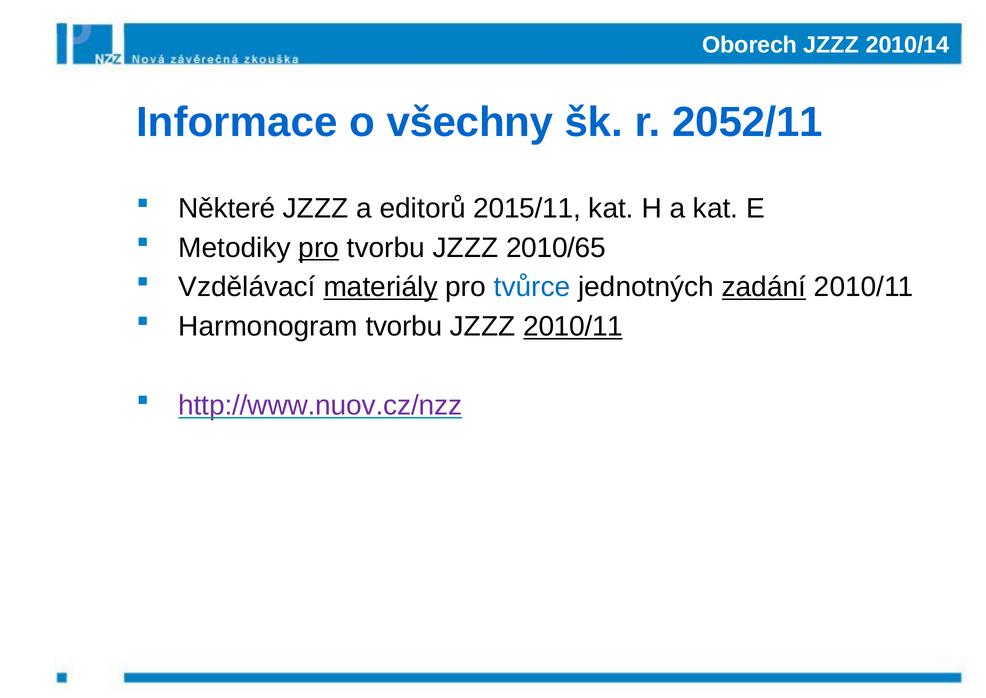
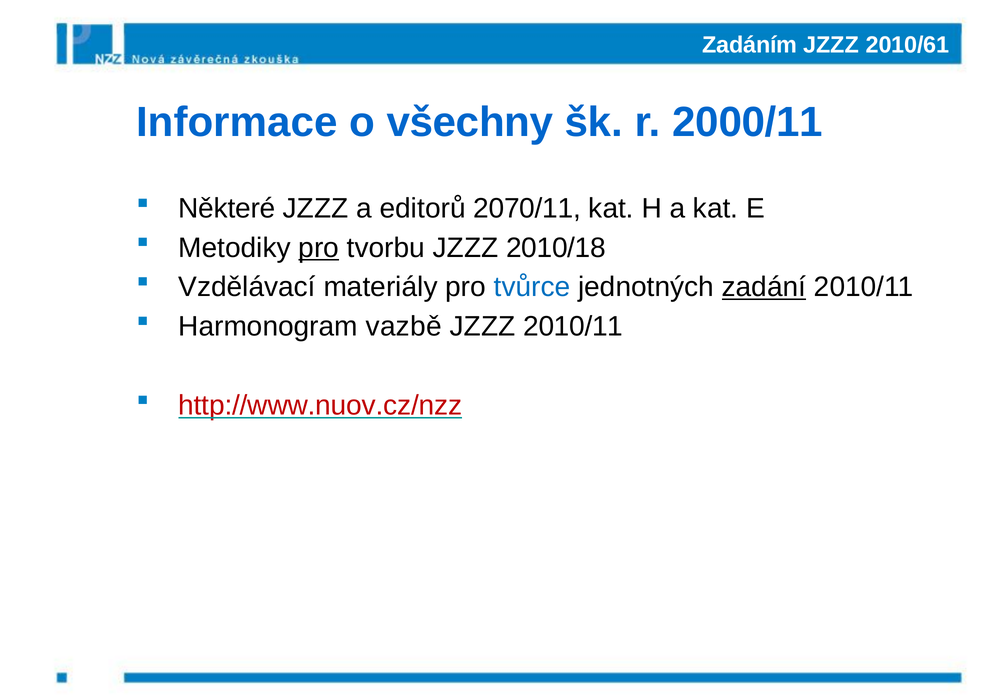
Oborech: Oborech -> Zadáním
2010/14: 2010/14 -> 2010/61
2052/11: 2052/11 -> 2000/11
2015/11: 2015/11 -> 2070/11
2010/65: 2010/65 -> 2010/18
materiály underline: present -> none
Harmonogram tvorbu: tvorbu -> vazbě
2010/11 at (573, 326) underline: present -> none
http://www.nuov.cz/nzz colour: purple -> red
